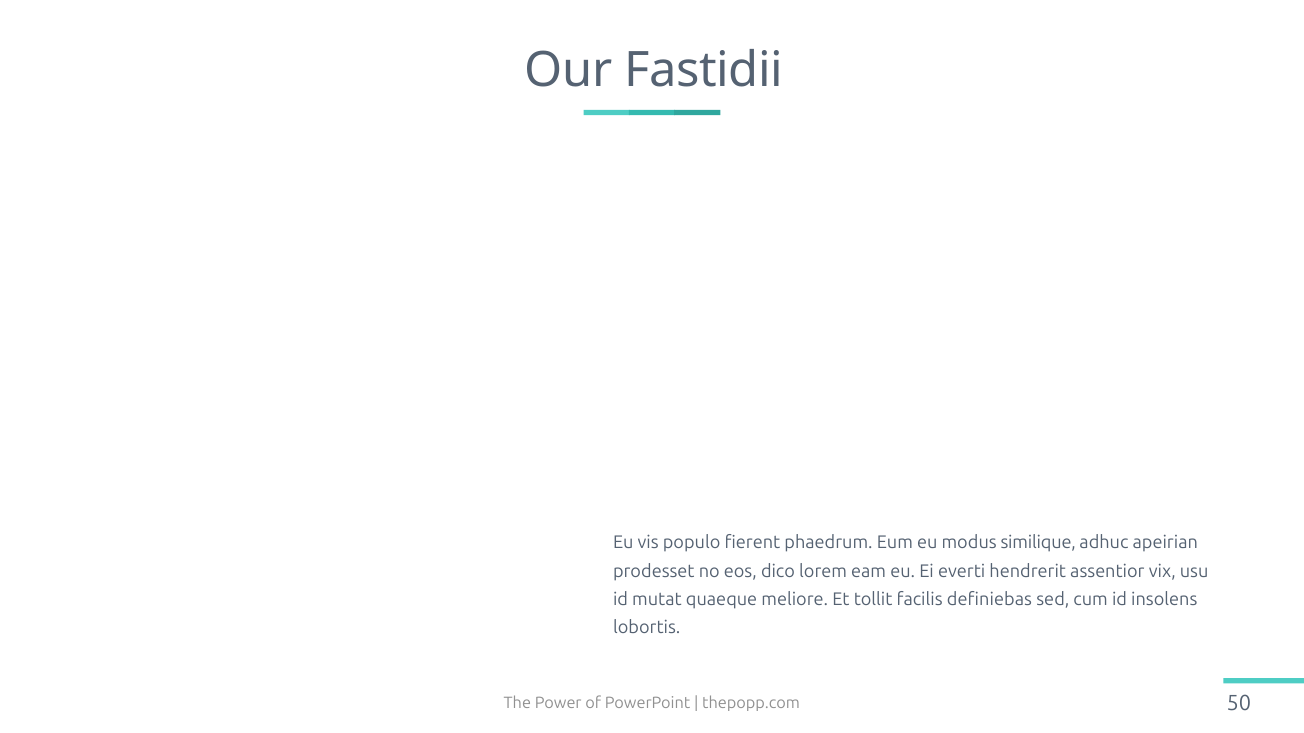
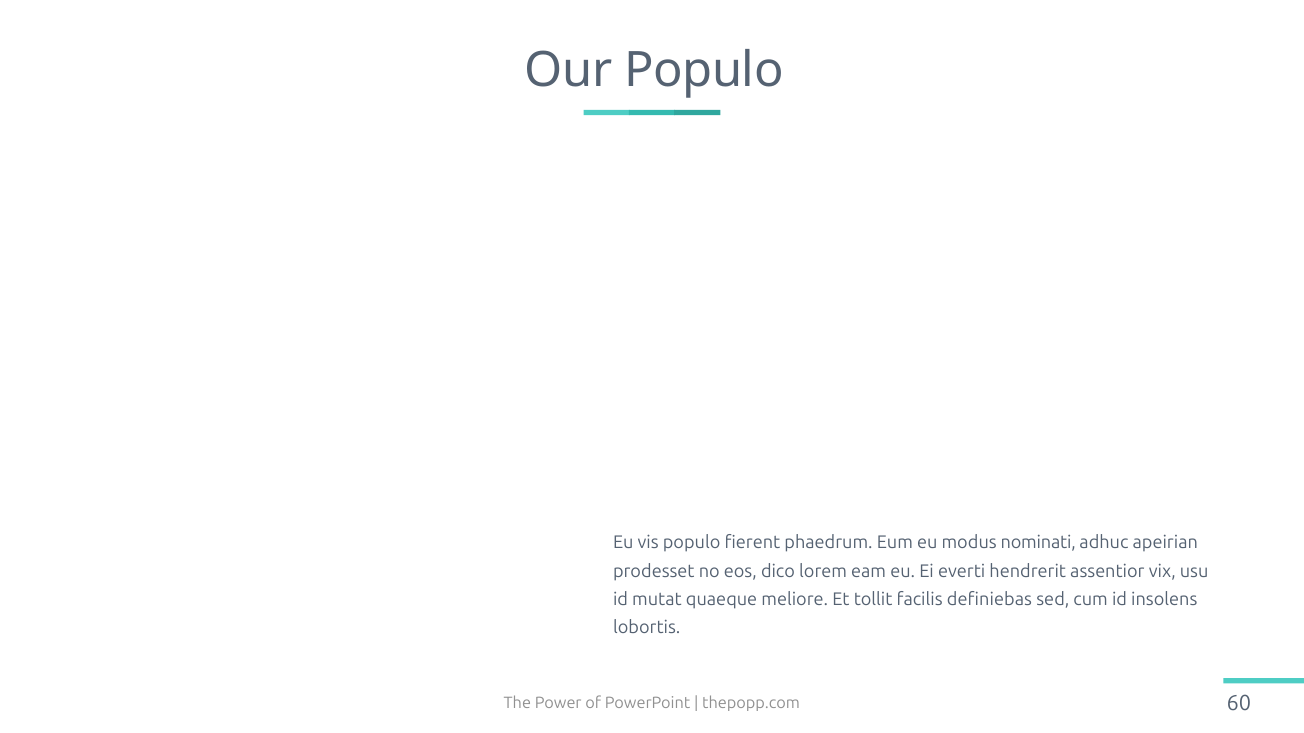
Our Fastidii: Fastidii -> Populo
similique: similique -> nominati
50: 50 -> 60
